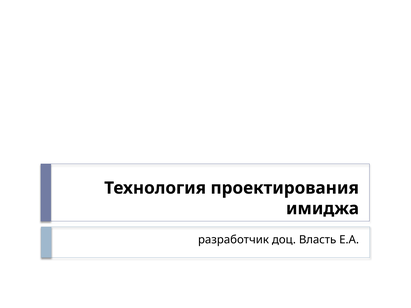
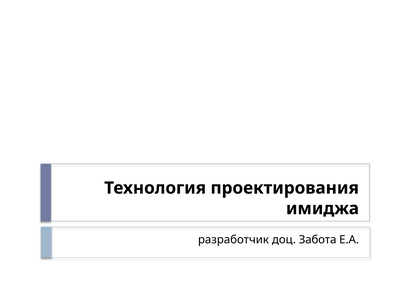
Власть: Власть -> Забота
